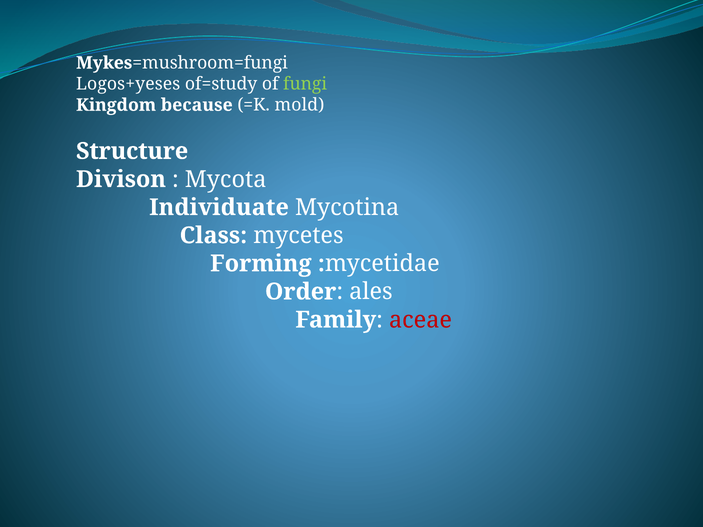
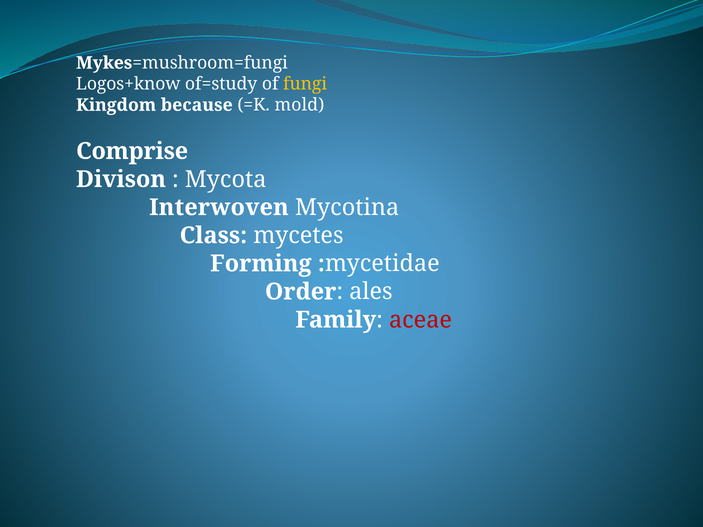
Logos+yeses: Logos+yeses -> Logos+know
fungi colour: light green -> yellow
Structure: Structure -> Comprise
Individuate: Individuate -> Interwoven
